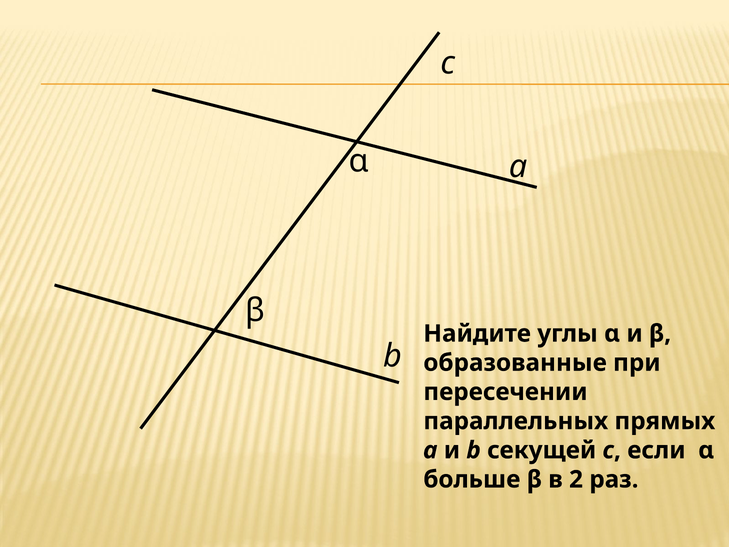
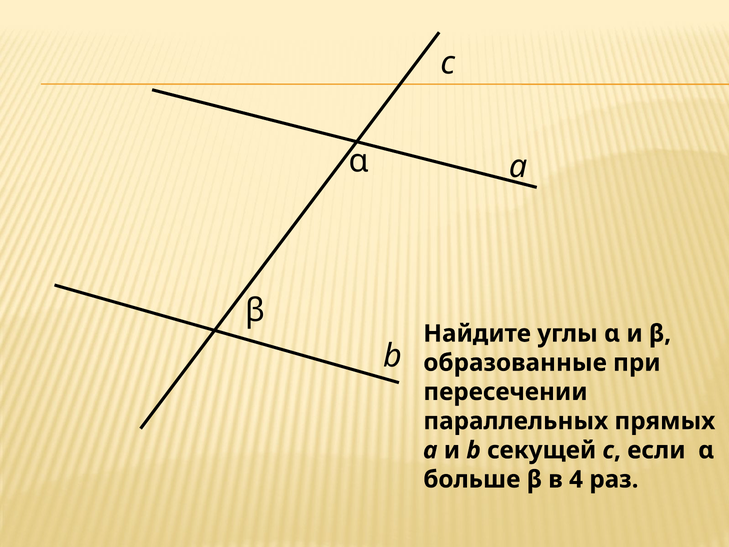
2: 2 -> 4
